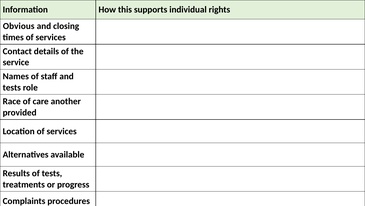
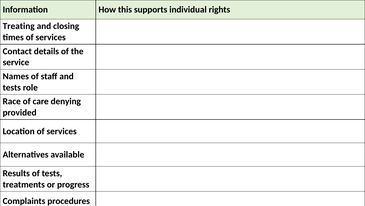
Obvious: Obvious -> Treating
another: another -> denying
